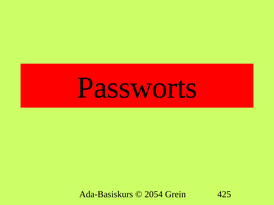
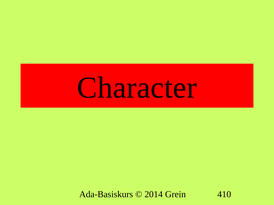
Passworts: Passworts -> Character
2054: 2054 -> 2014
425: 425 -> 410
